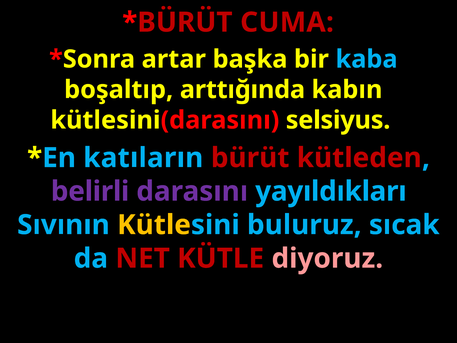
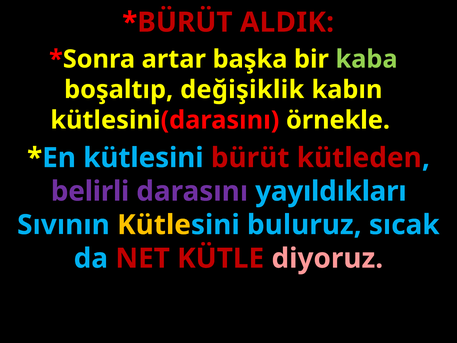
CUMA: CUMA -> ALDIK
kaba colour: light blue -> light green
arttığında: arttığında -> değişiklik
selsiyus: selsiyus -> örnekle
katıların at (143, 158): katıların -> kütlesini
